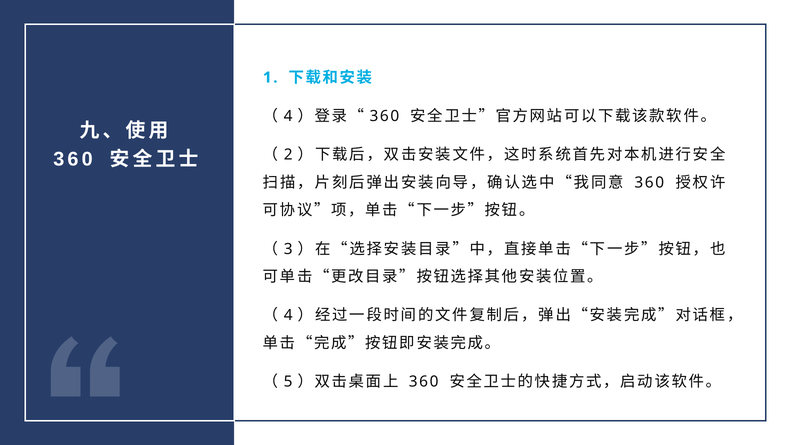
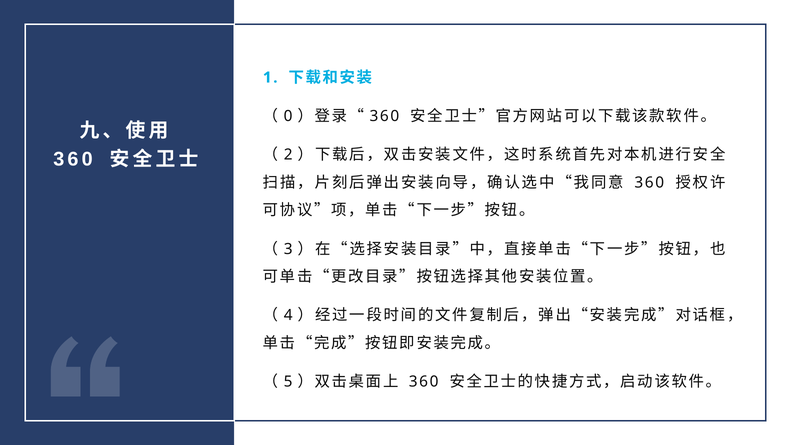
4 at (288, 116): 4 -> 0
